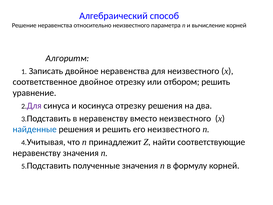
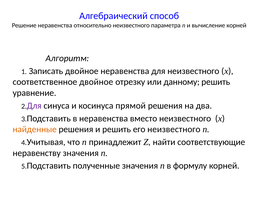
отбором: отбором -> данному
косинуса отрезку: отрезку -> прямой
в неравенству: неравенству -> неравенства
найденные colour: blue -> orange
